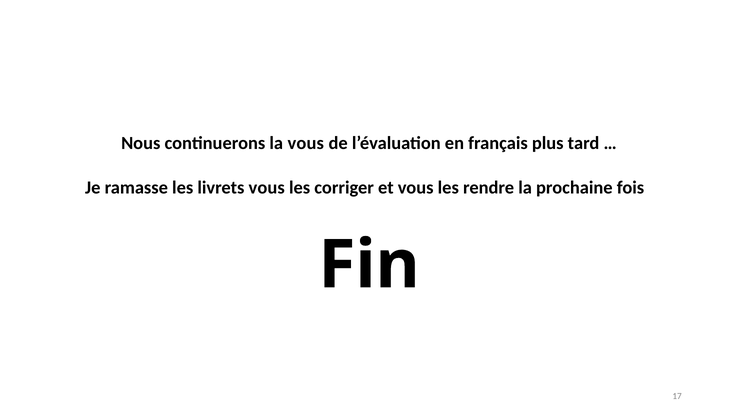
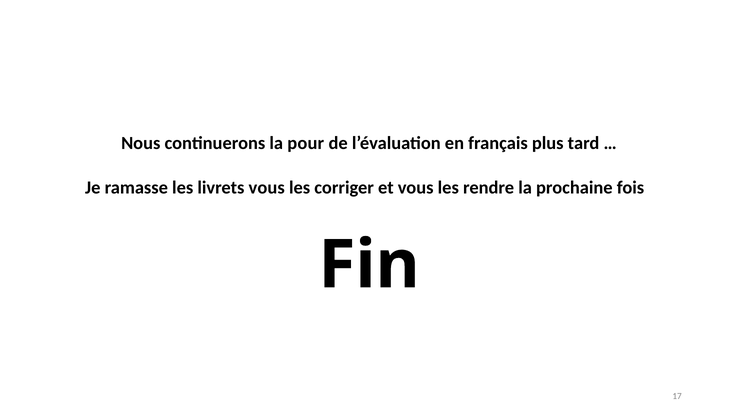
la vous: vous -> pour
